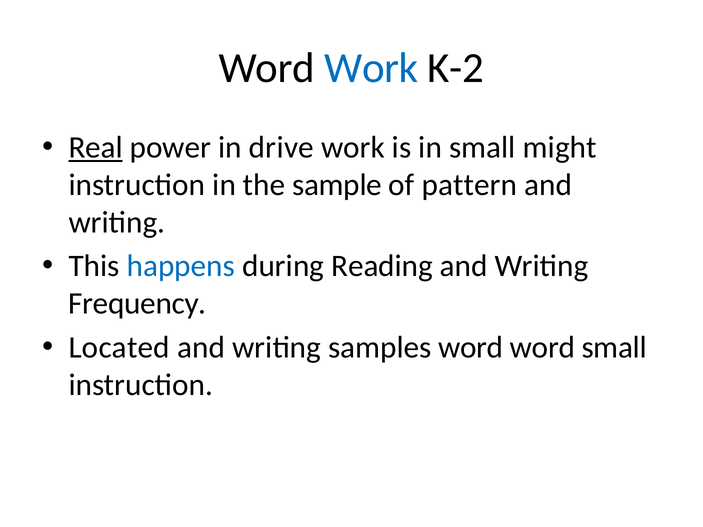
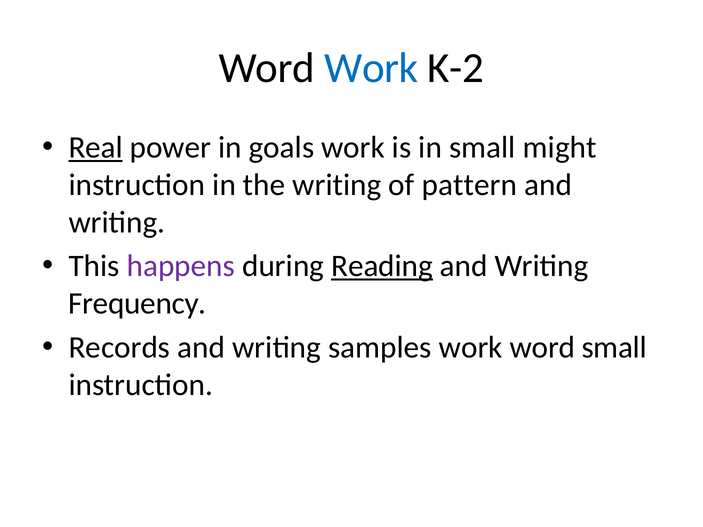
drive: drive -> goals
the sample: sample -> writing
happens colour: blue -> purple
Reading underline: none -> present
Located: Located -> Records
samples word: word -> work
